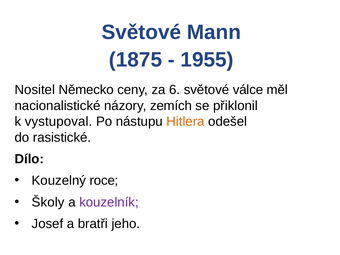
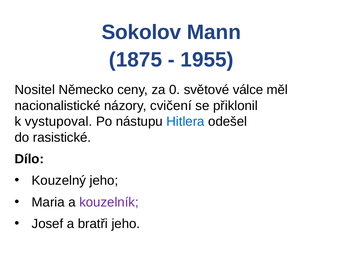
Světové at (141, 32): Světové -> Sokolov
6: 6 -> 0
zemích: zemích -> cvičení
Hitlera colour: orange -> blue
Kouzelný roce: roce -> jeho
Školy: Školy -> Maria
